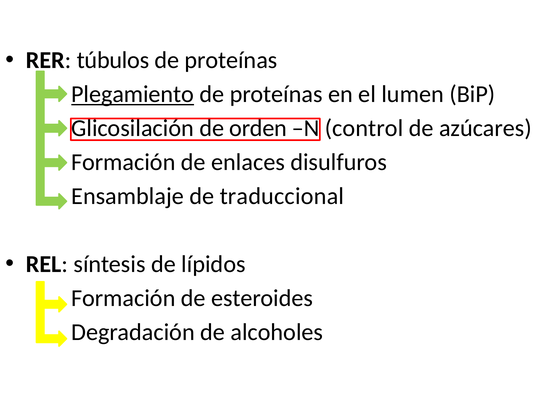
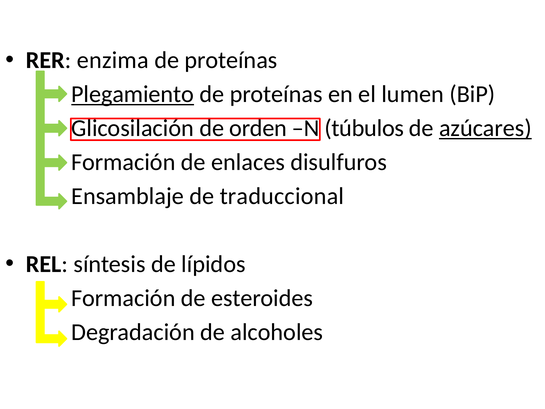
túbulos: túbulos -> enzima
control: control -> túbulos
azúcares underline: none -> present
